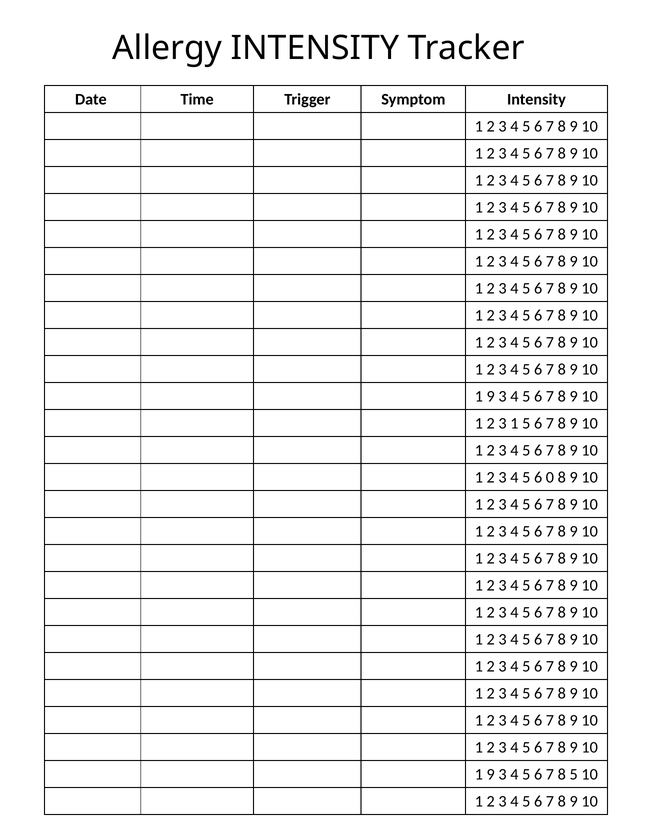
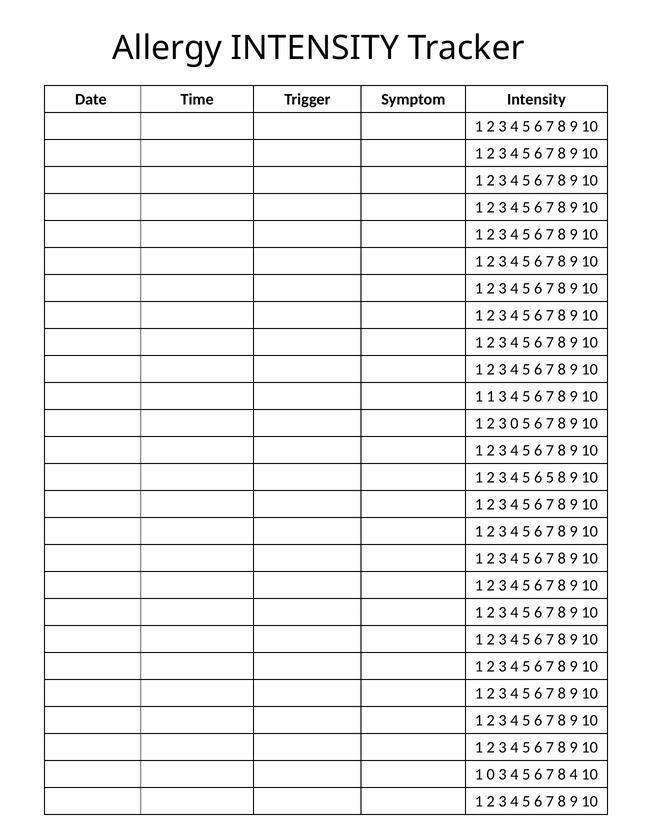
9 at (491, 397): 9 -> 1
3 1: 1 -> 0
6 0: 0 -> 5
9 at (491, 775): 9 -> 0
8 5: 5 -> 4
